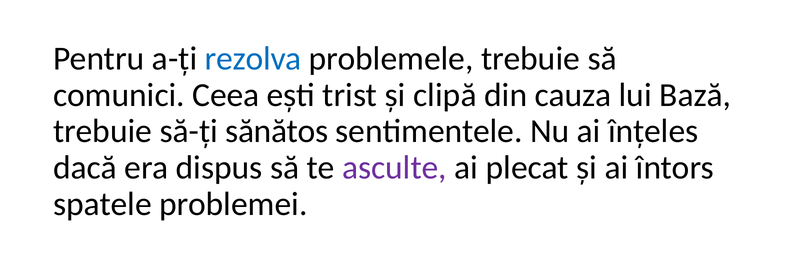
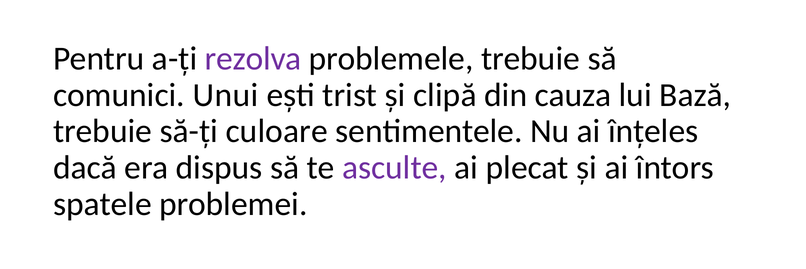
rezolva colour: blue -> purple
Ceea: Ceea -> Unui
sănătos: sănătos -> culoare
